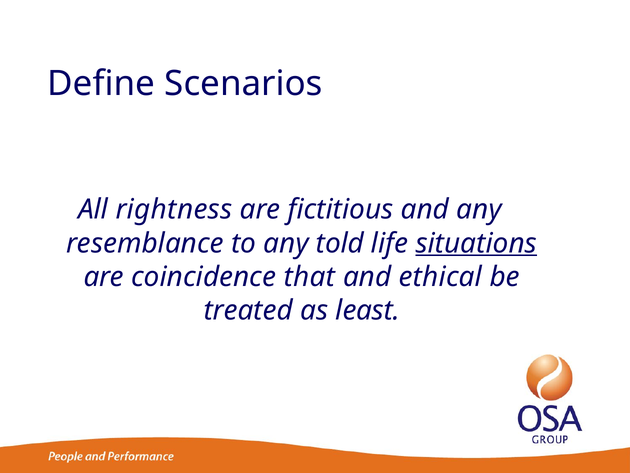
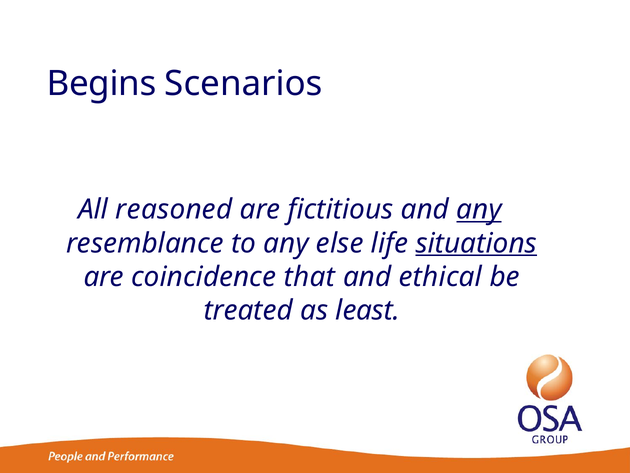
Define: Define -> Begins
rightness: rightness -> reasoned
any at (479, 209) underline: none -> present
told: told -> else
